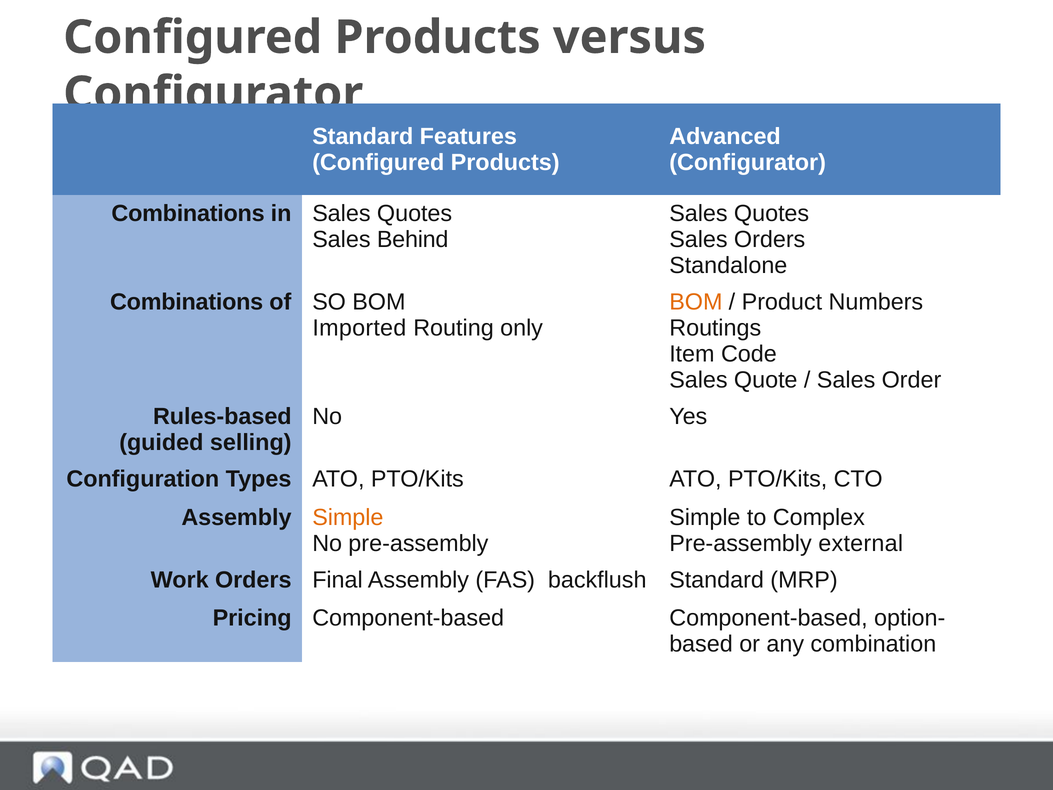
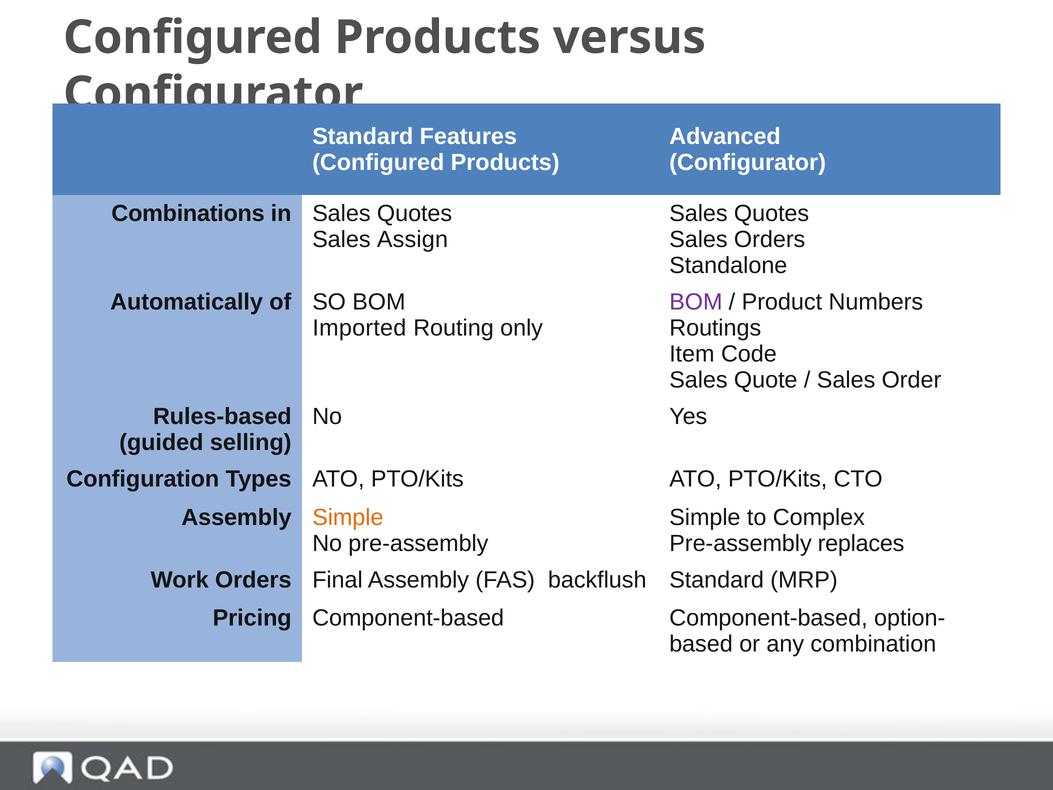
Behind: Behind -> Assign
Combinations at (187, 302): Combinations -> Automatically
BOM at (696, 302) colour: orange -> purple
external: external -> replaces
